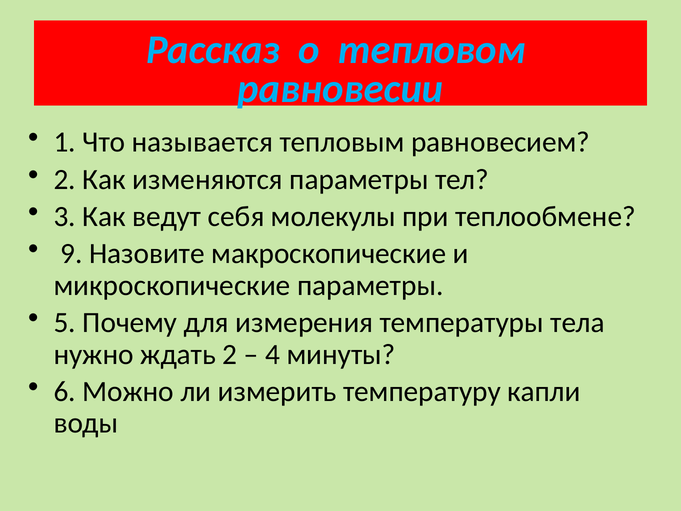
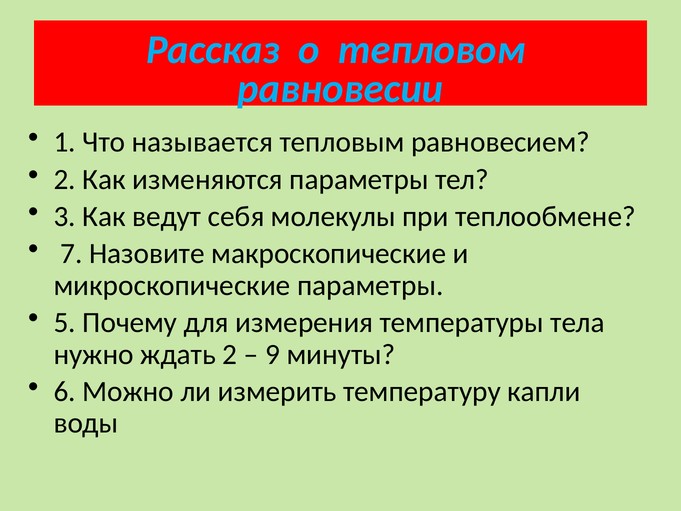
9: 9 -> 7
4: 4 -> 9
